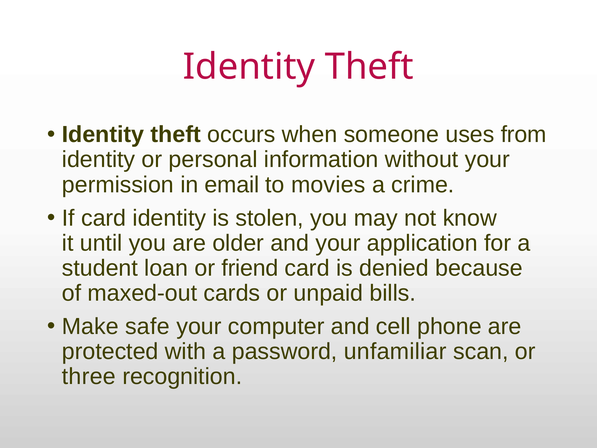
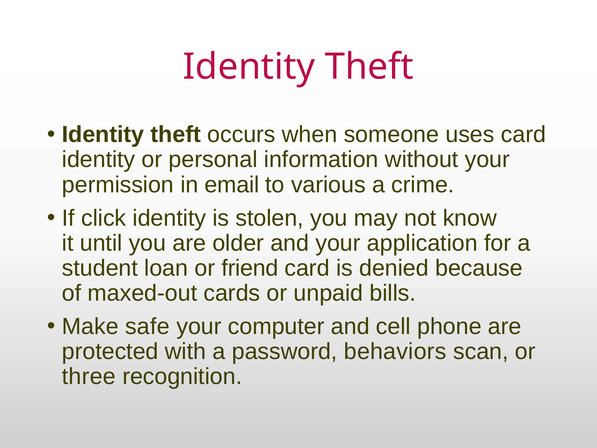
uses from: from -> card
movies: movies -> various
If card: card -> click
unfamiliar: unfamiliar -> behaviors
